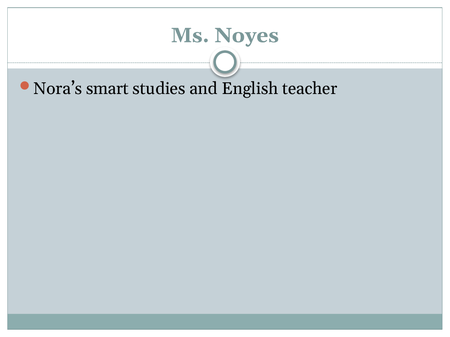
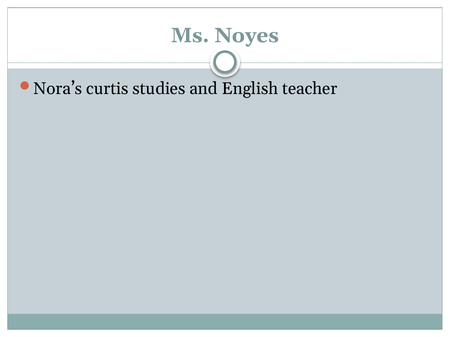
smart: smart -> curtis
